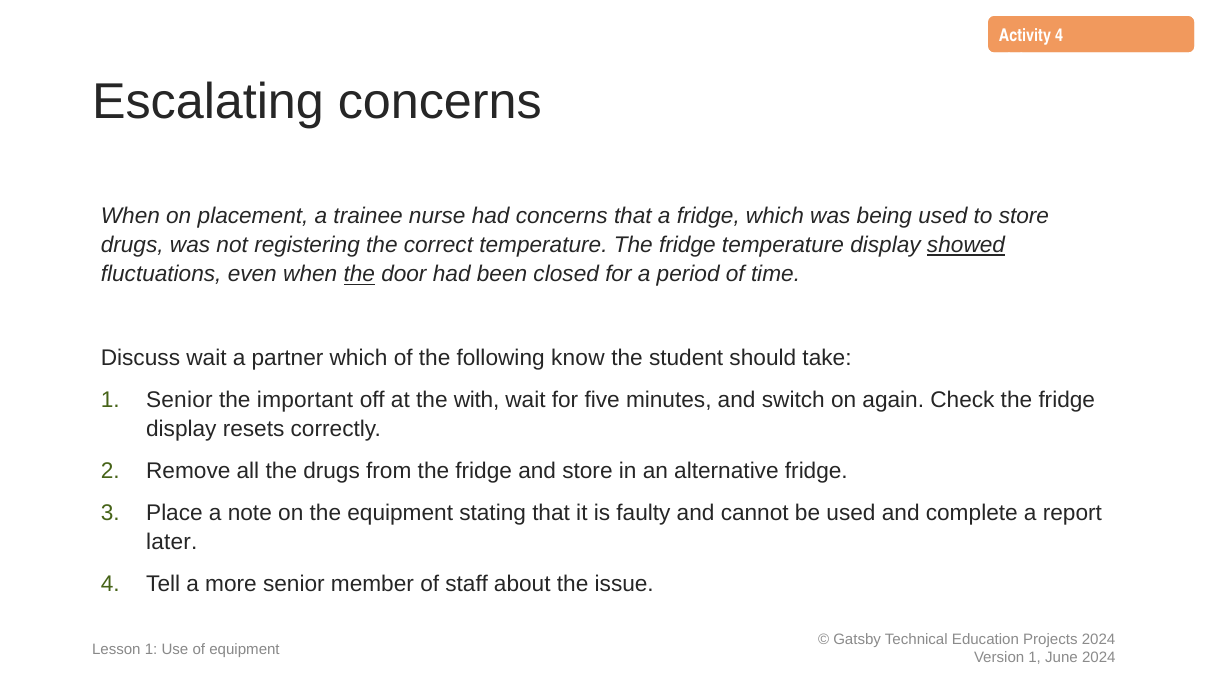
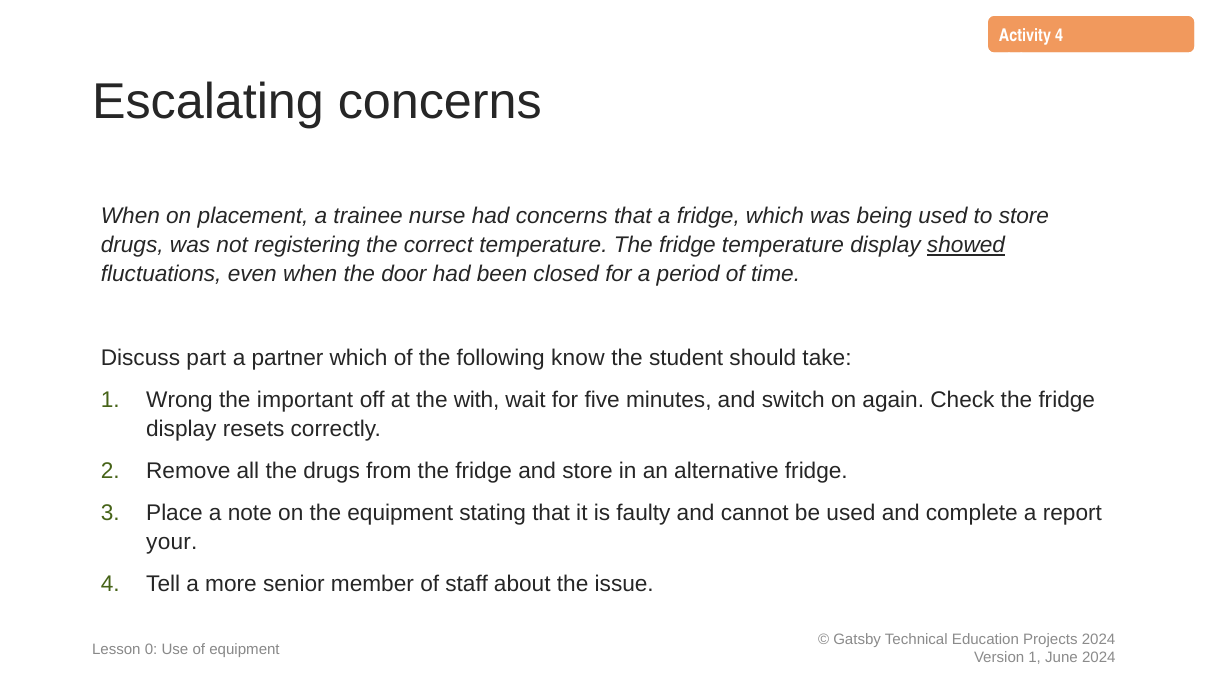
the at (359, 275) underline: present -> none
Discuss wait: wait -> part
Senior at (179, 400): Senior -> Wrong
later: later -> your
Lesson 1: 1 -> 0
